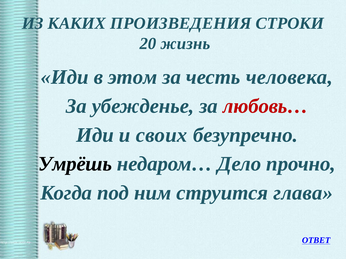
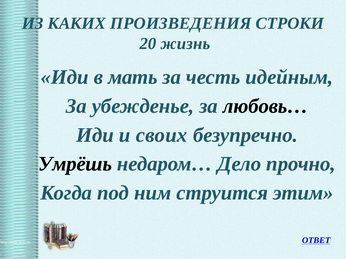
этом: этом -> мать
человека: человека -> идейным
любовь… colour: red -> black
глава: глава -> этим
